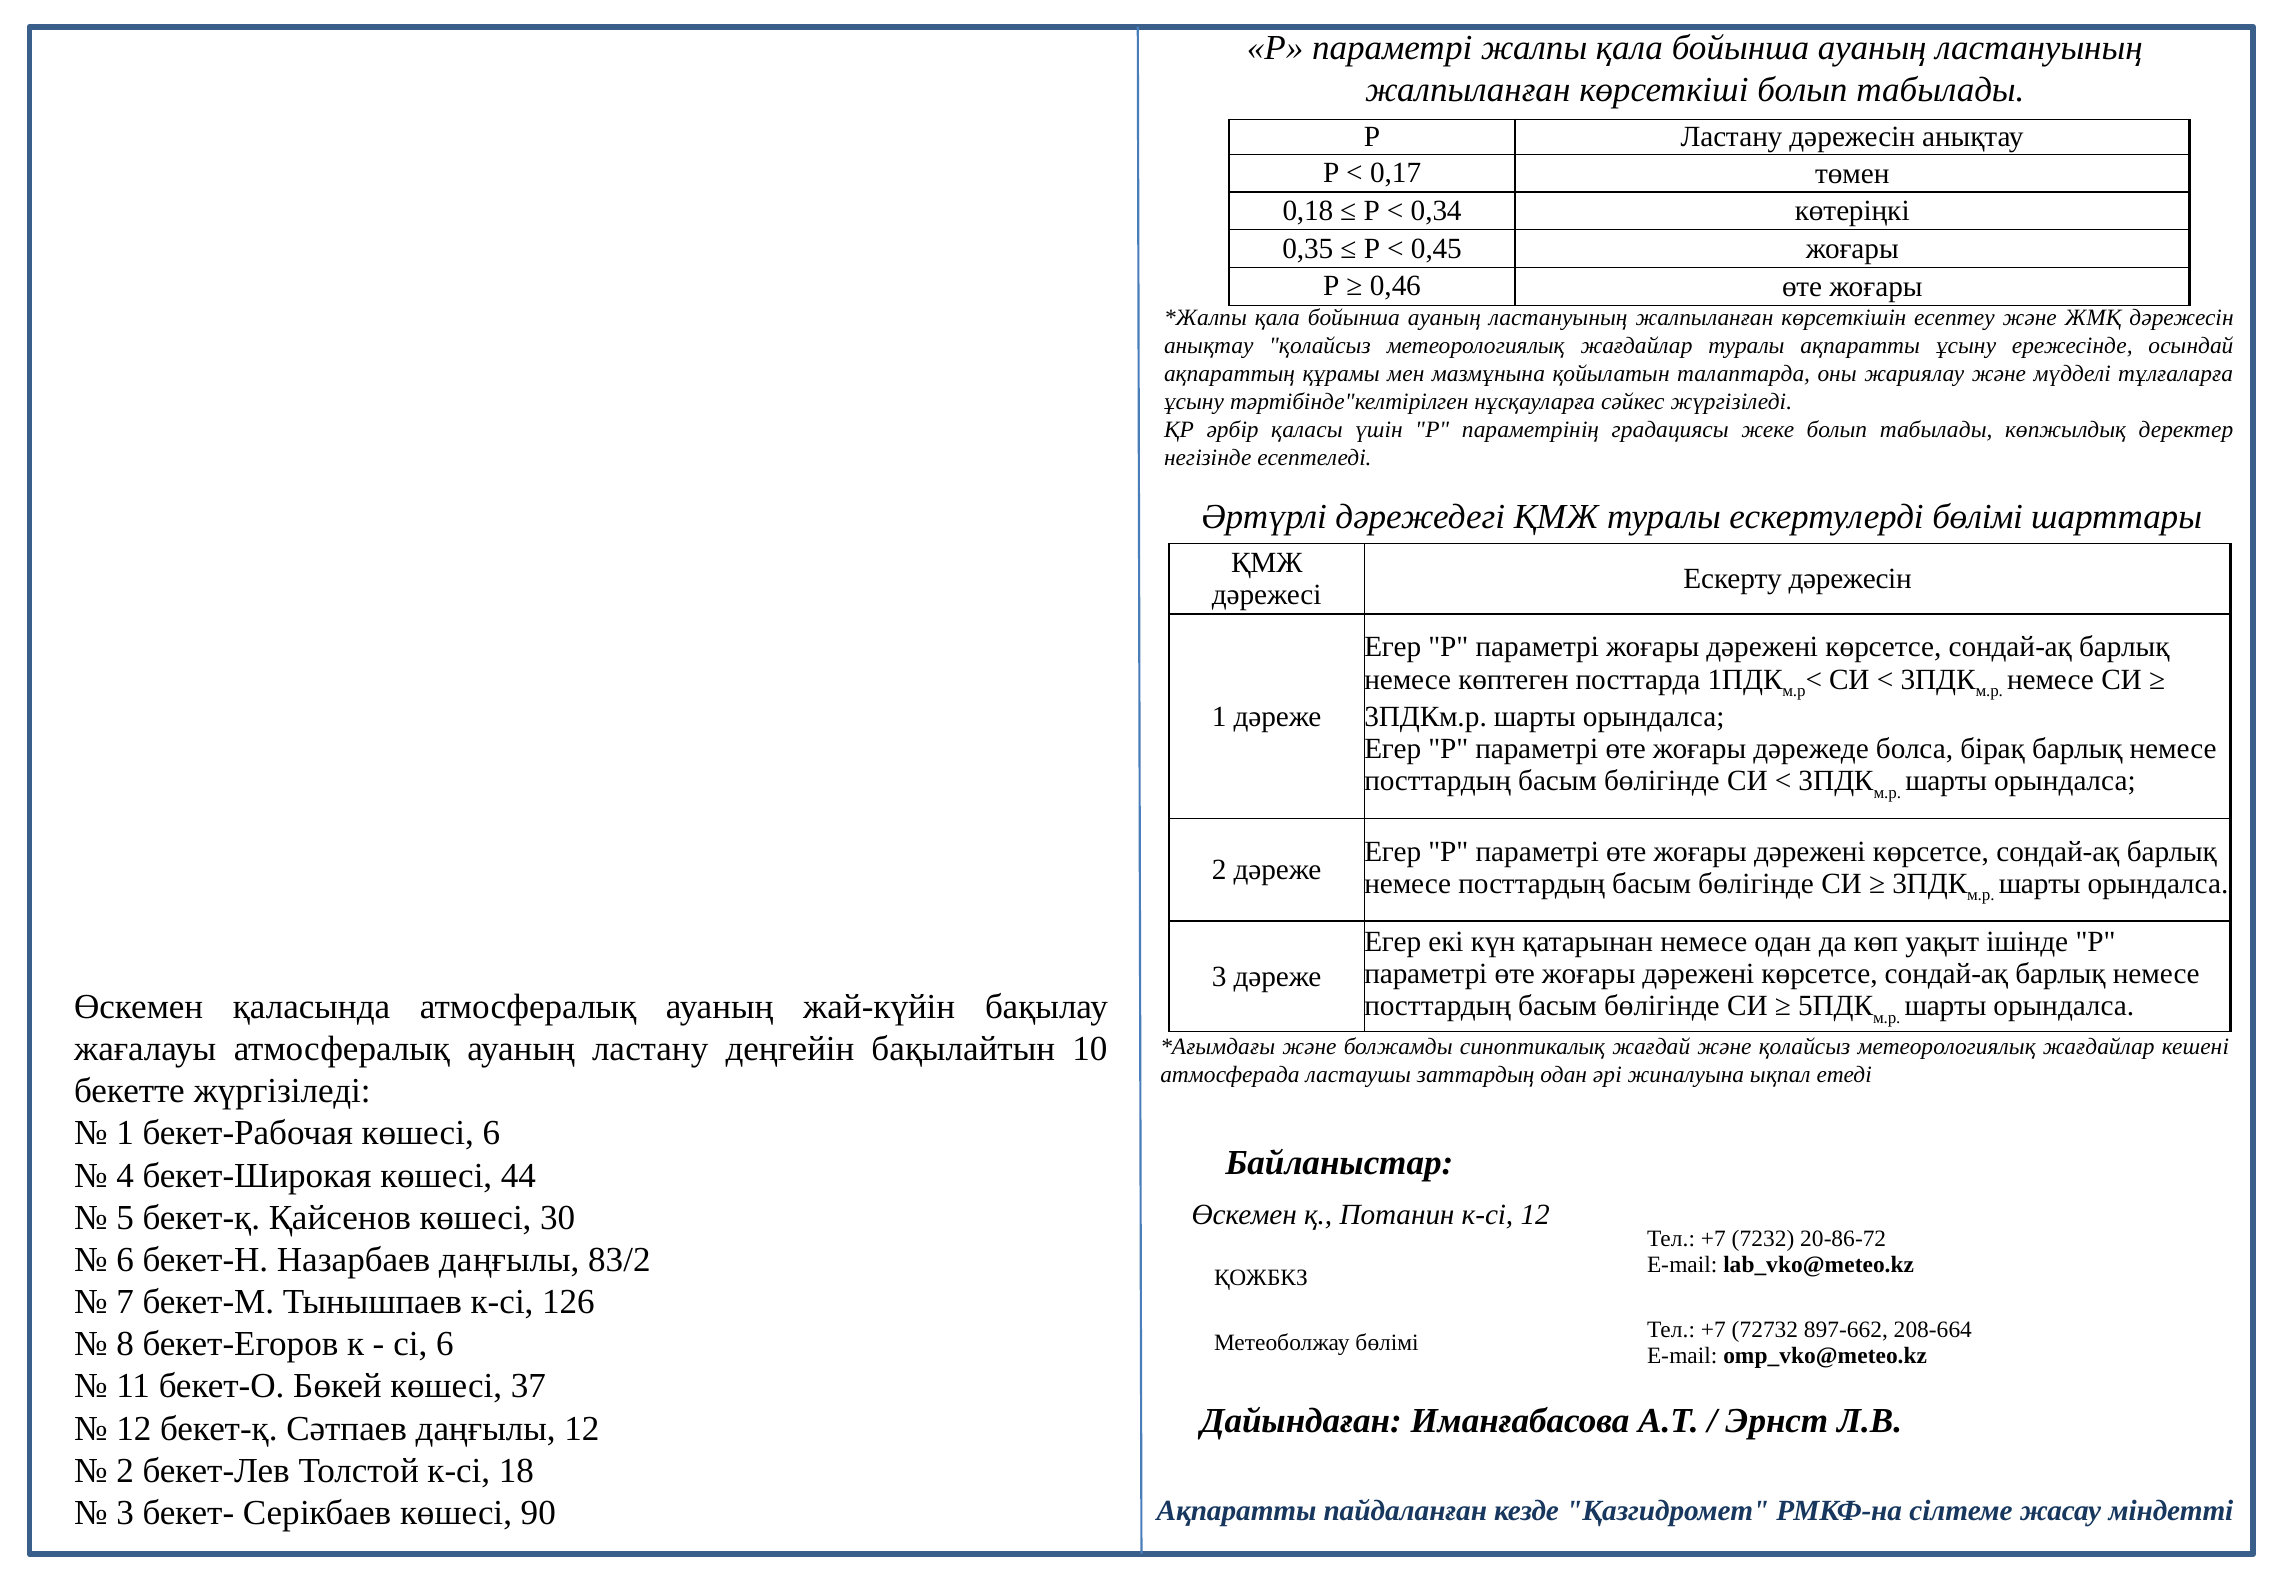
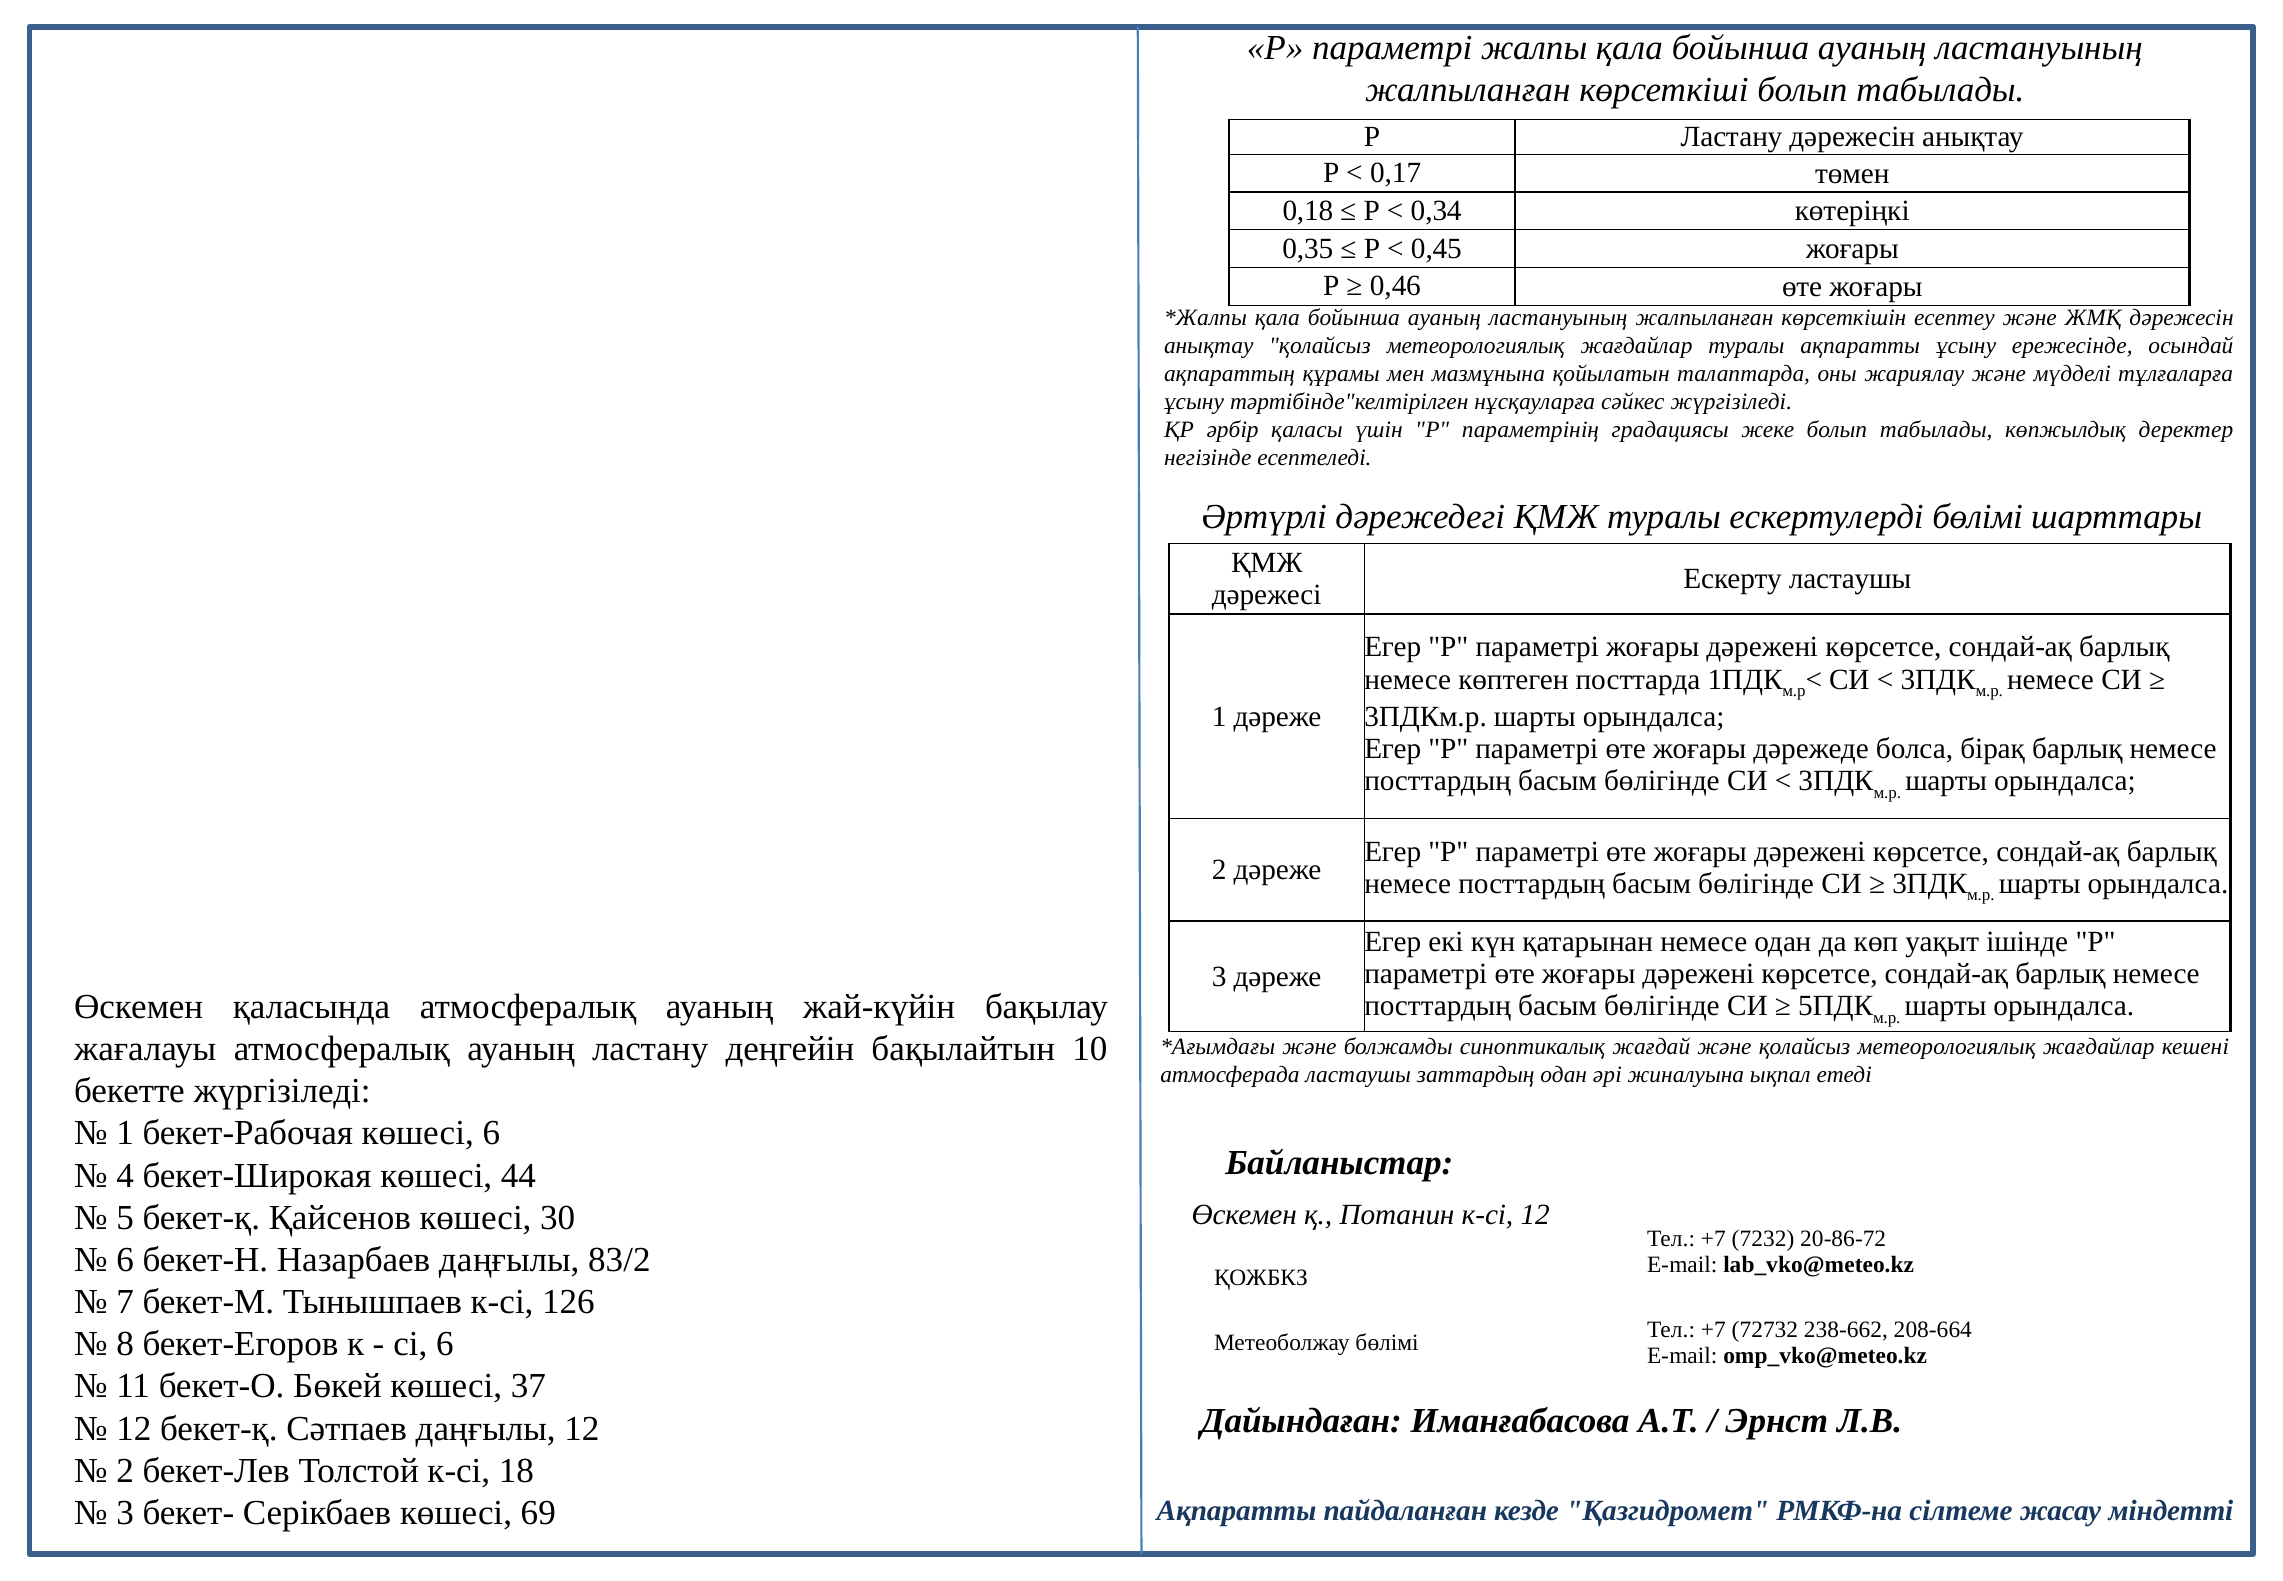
Ескерту дәрежесін: дәрежесін -> ластаушы
897-662: 897-662 -> 238-662
90: 90 -> 69
